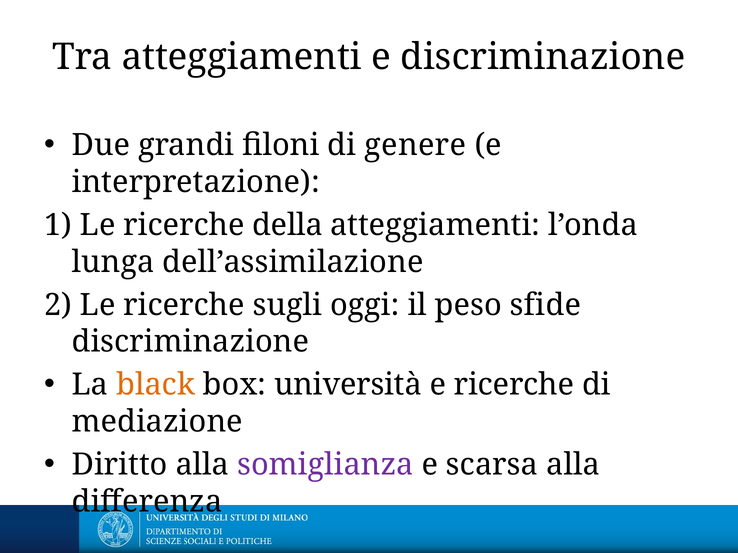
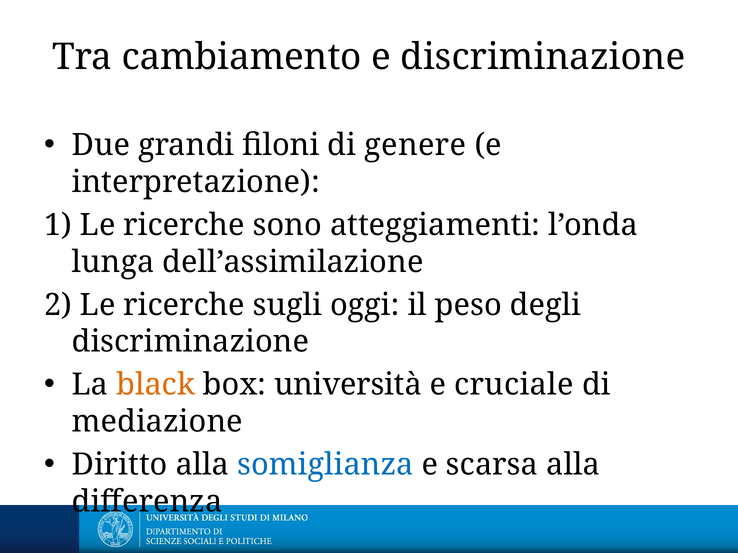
Tra atteggiamenti: atteggiamenti -> cambiamento
della: della -> sono
sfide: sfide -> degli
e ricerche: ricerche -> cruciale
somiglianza colour: purple -> blue
